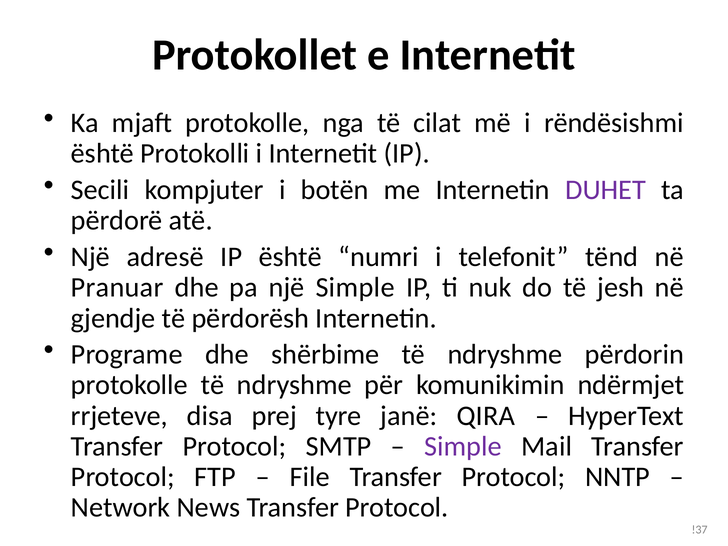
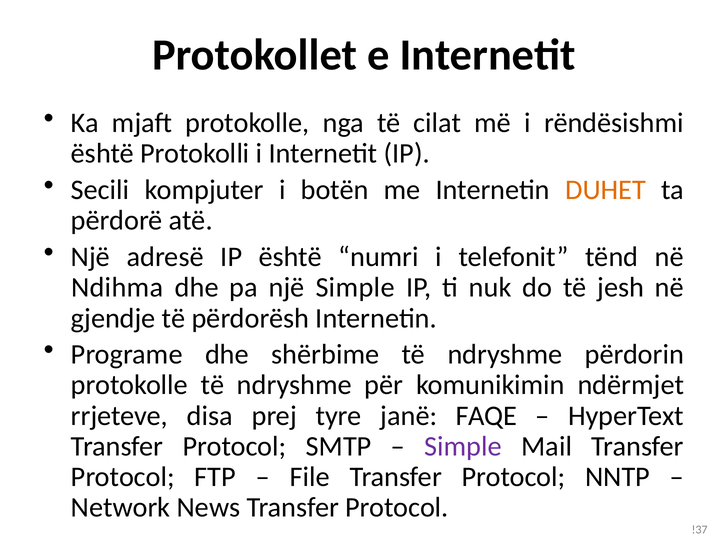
DUHET colour: purple -> orange
Pranuar: Pranuar -> Ndihma
QIRA: QIRA -> FAQE
